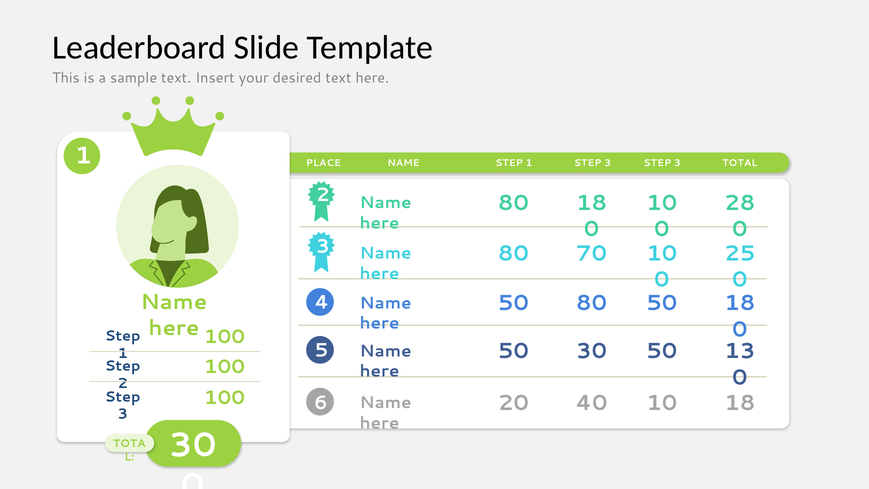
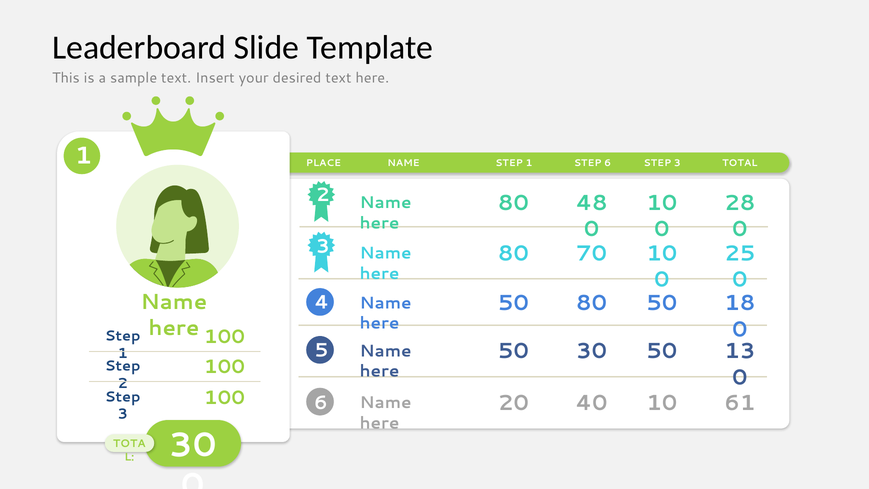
1 STEP 3: 3 -> 6
80 18: 18 -> 48
10 18: 18 -> 61
